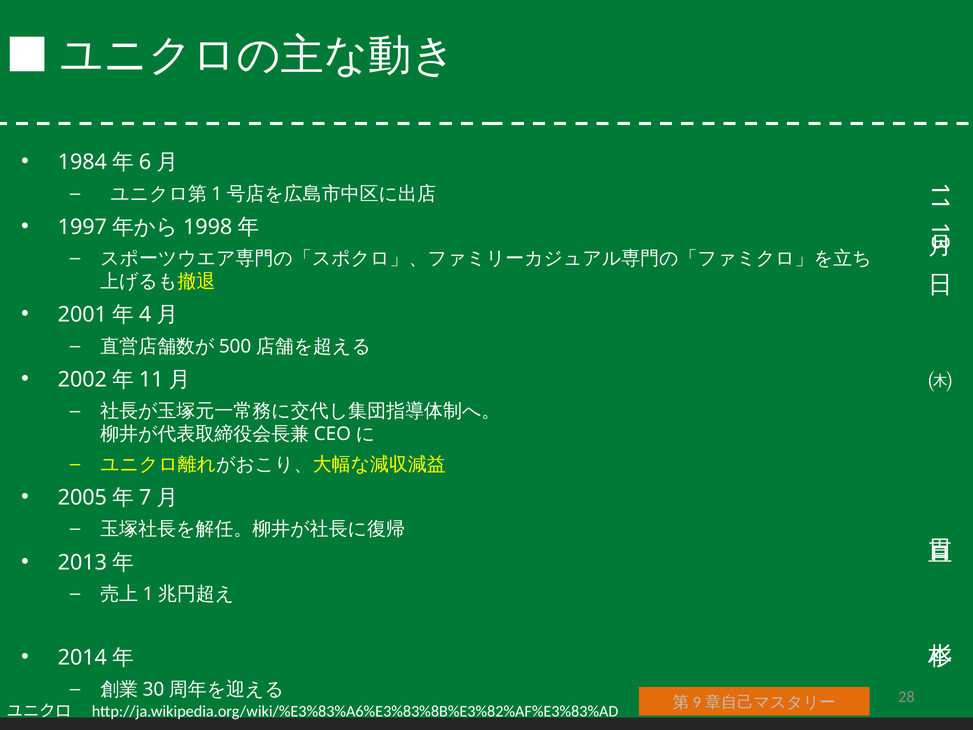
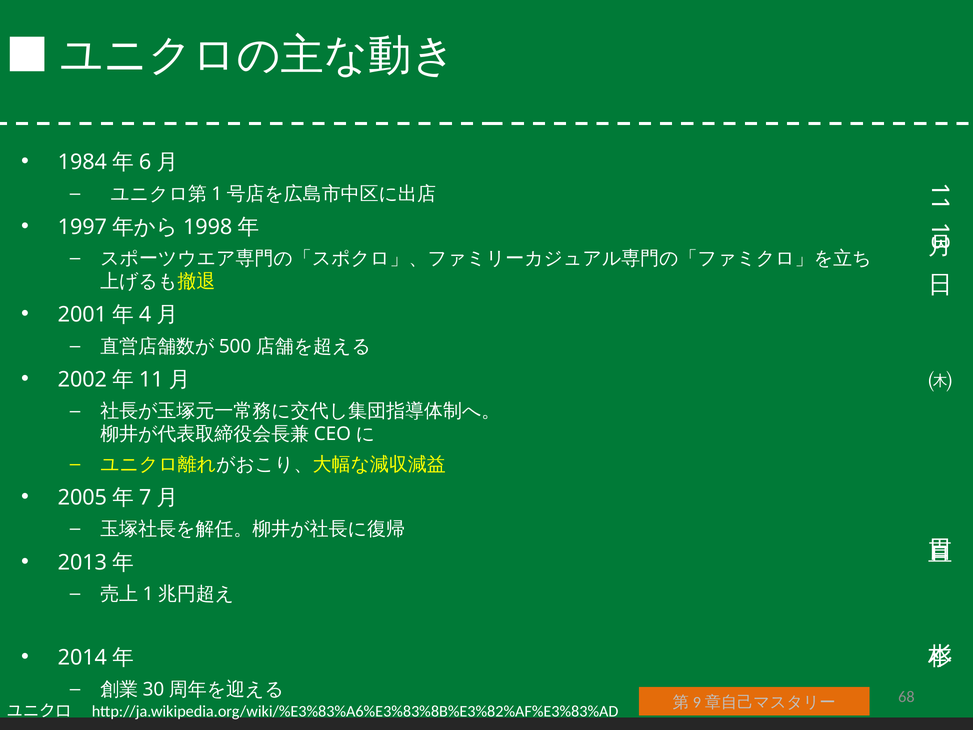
28: 28 -> 68
